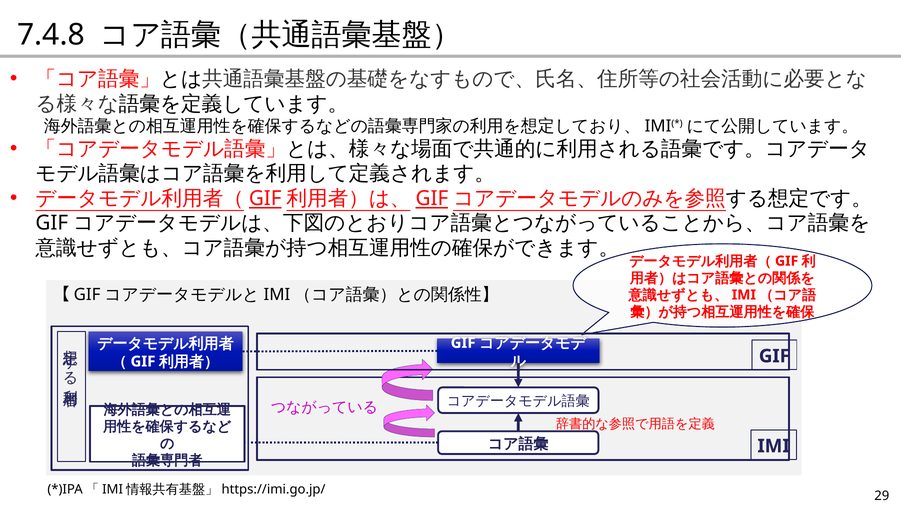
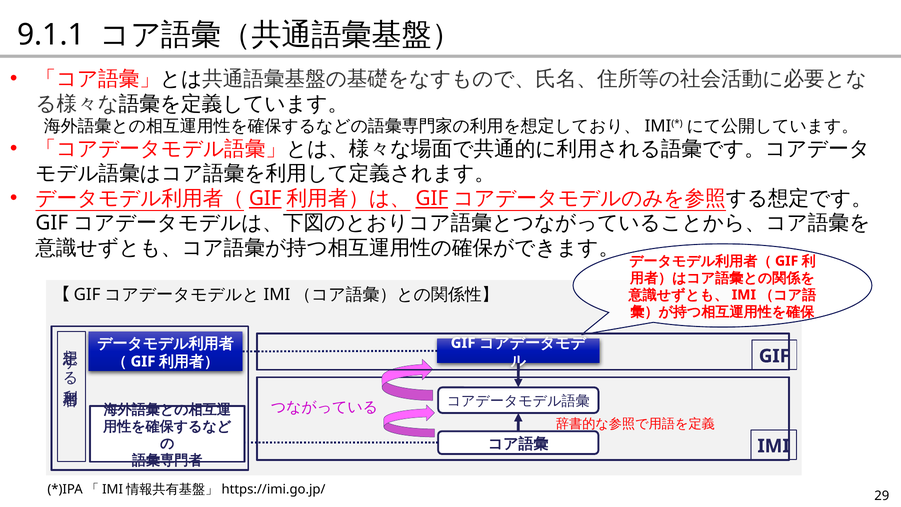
7.4.8: 7.4.8 -> 9.1.1
